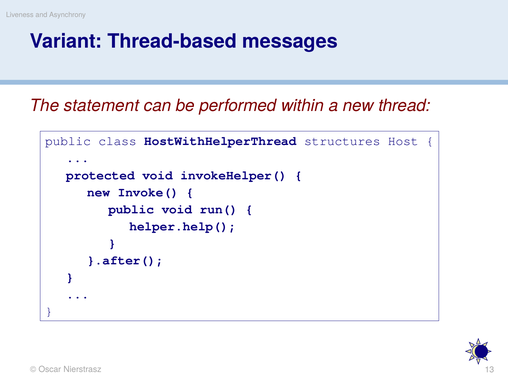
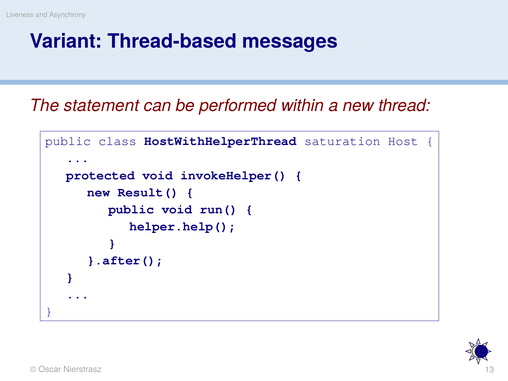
structures: structures -> saturation
Invoke(: Invoke( -> Result(
